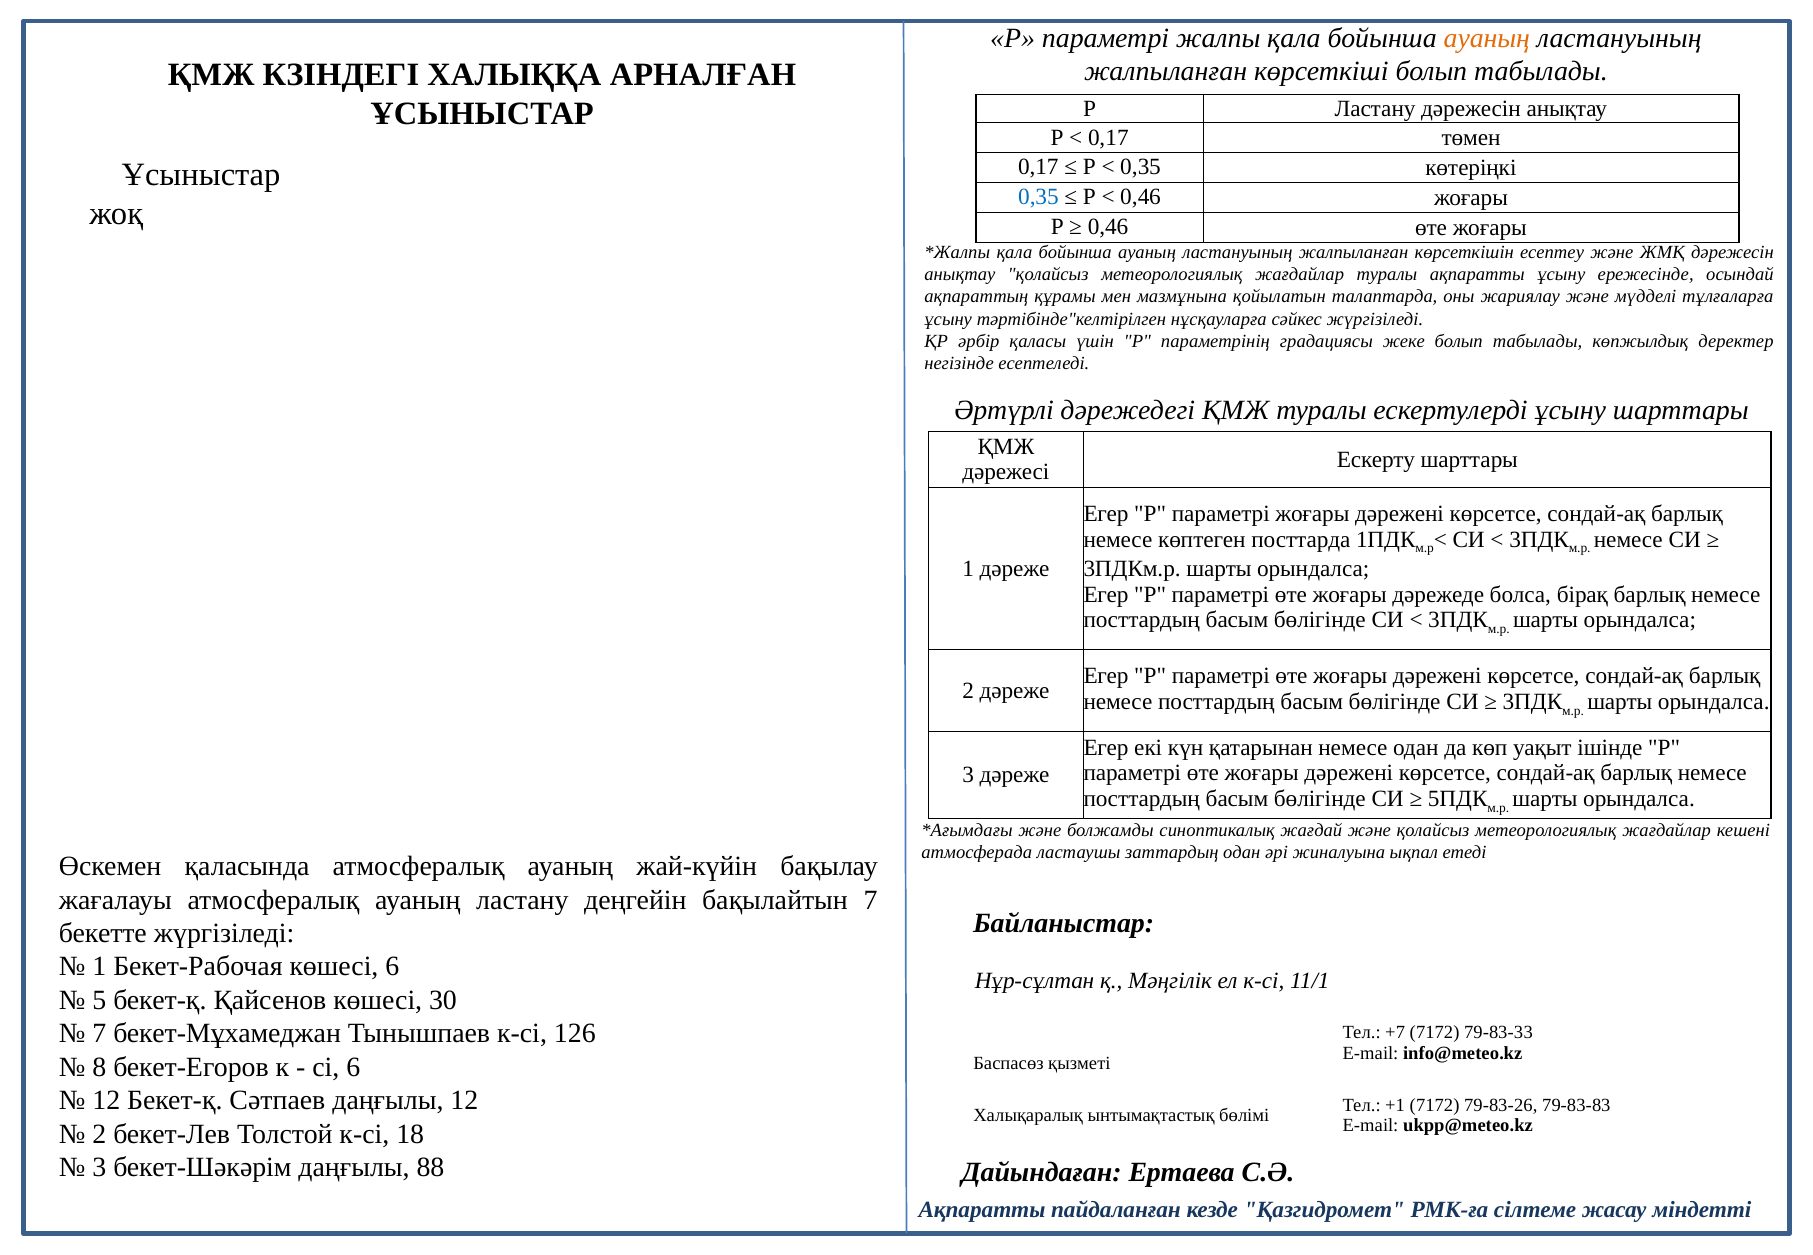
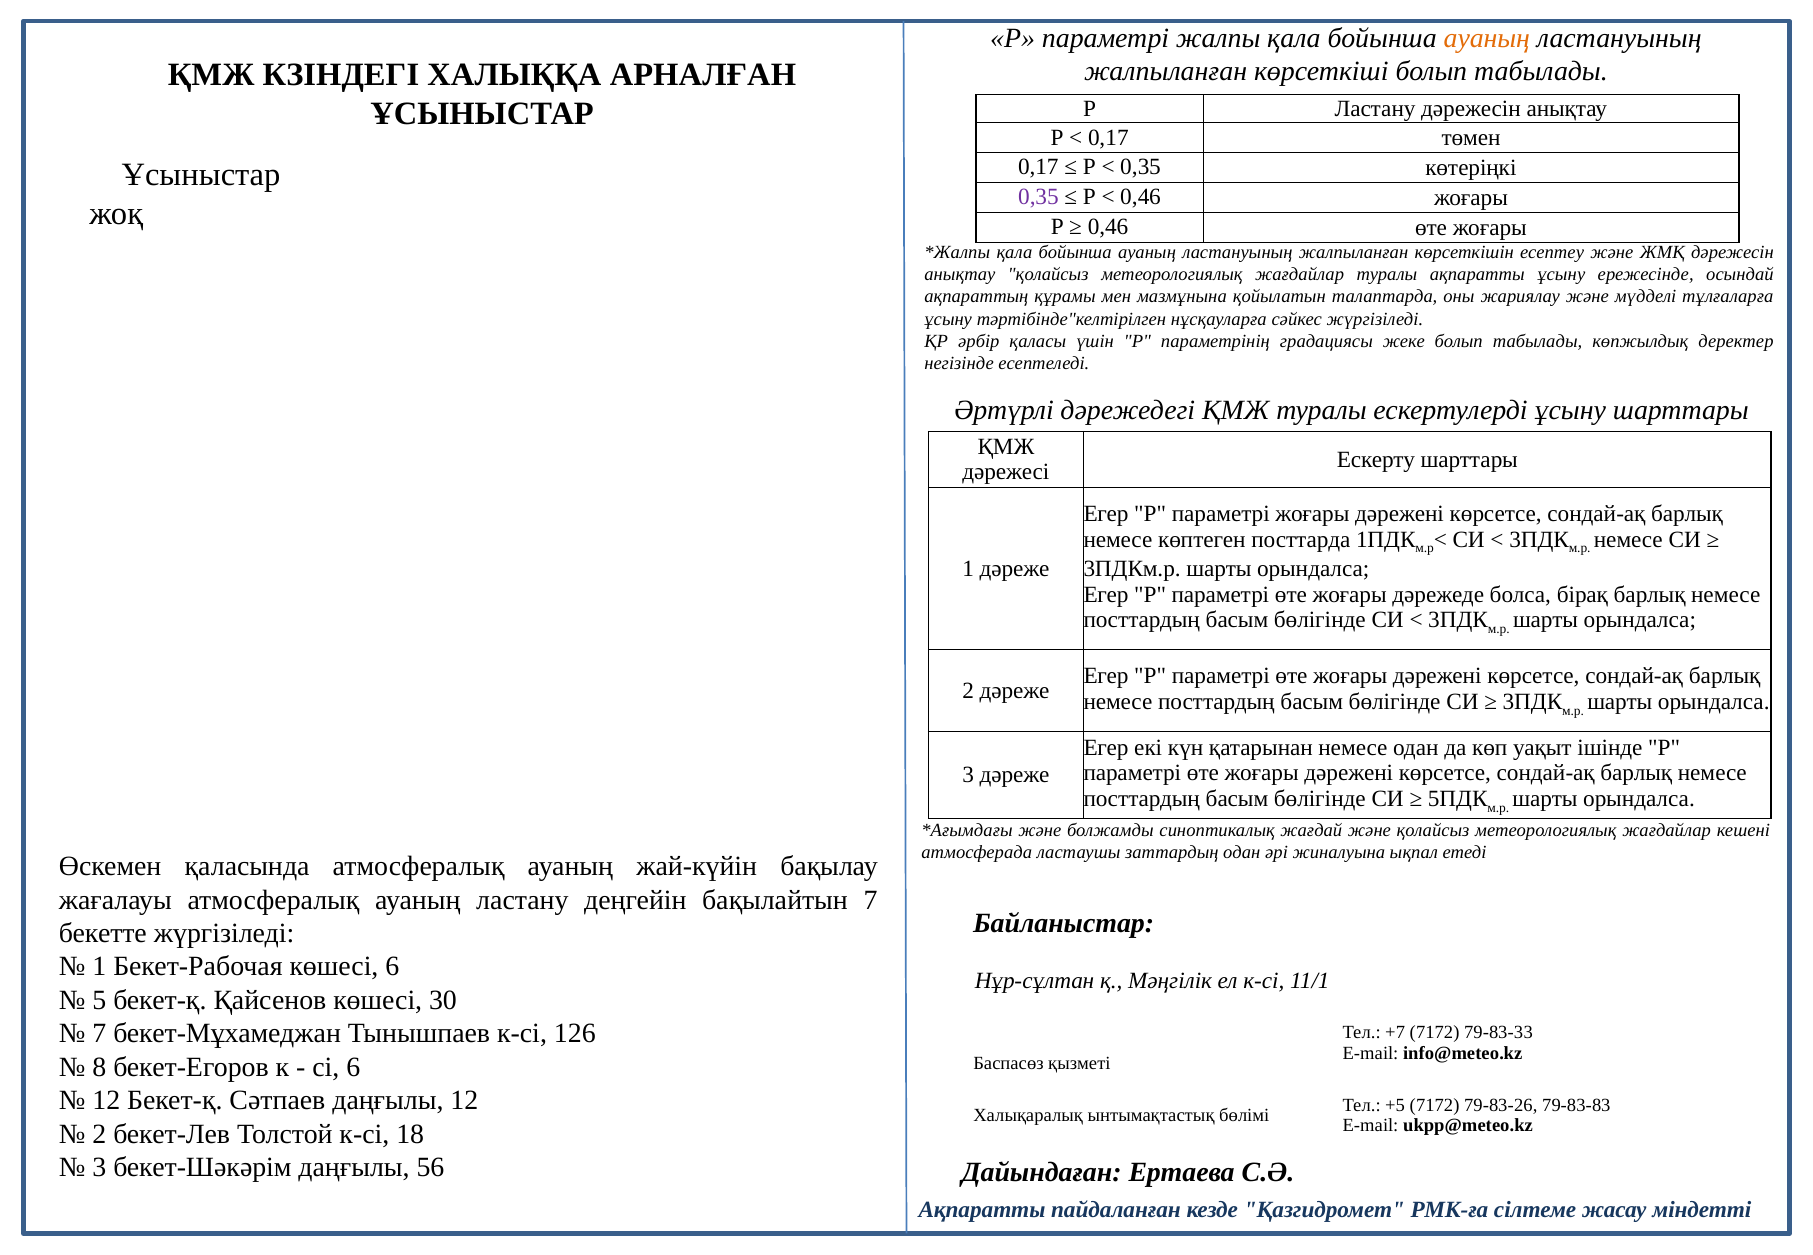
0,35 at (1038, 197) colour: blue -> purple
+1: +1 -> +5
88: 88 -> 56
